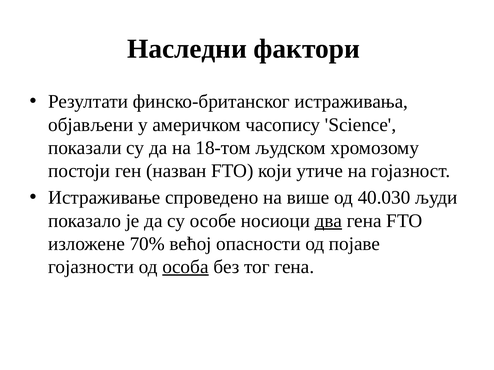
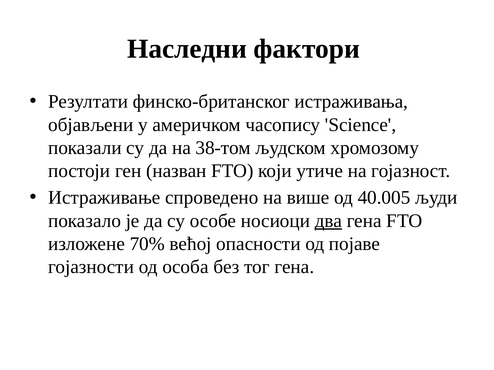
18-том: 18-том -> 38-том
40.030: 40.030 -> 40.005
особа underline: present -> none
